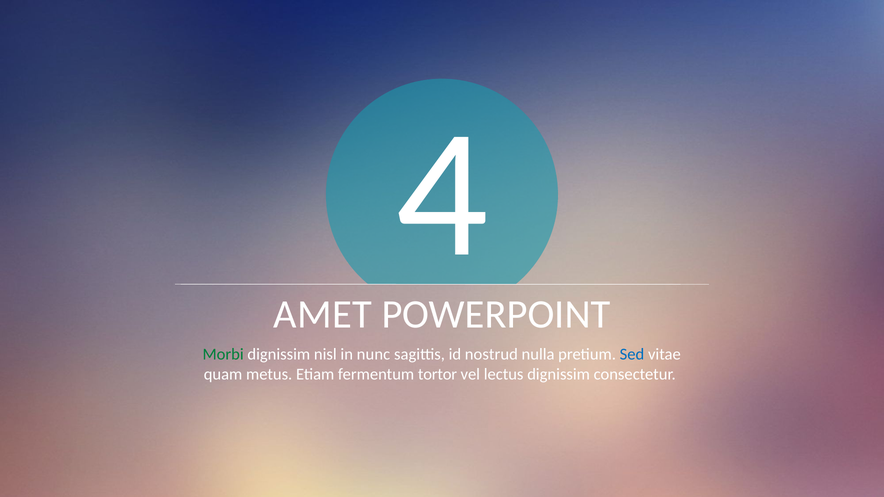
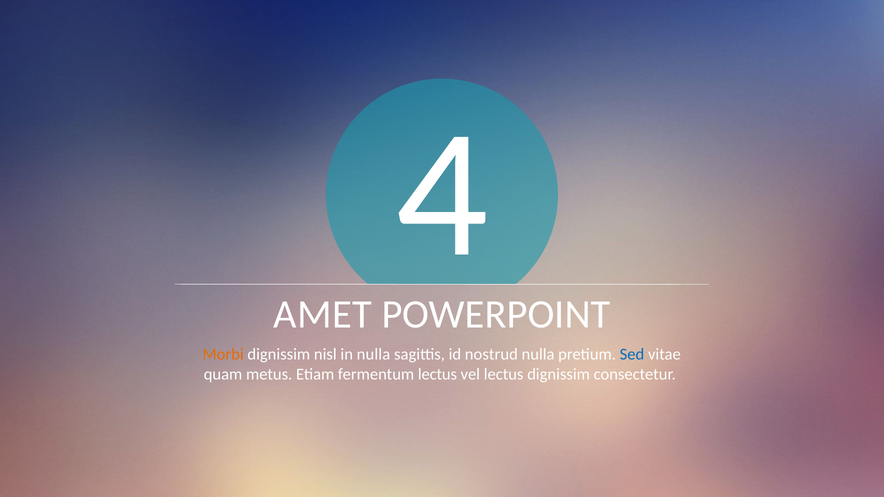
Morbi colour: green -> orange
in nunc: nunc -> nulla
fermentum tortor: tortor -> lectus
